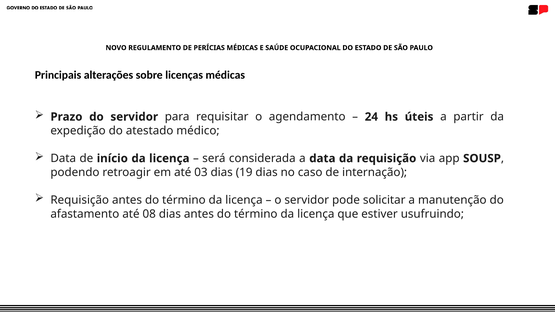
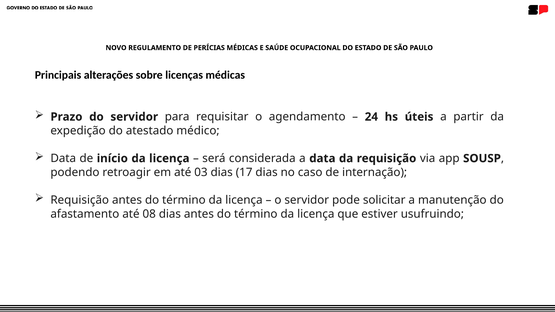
19: 19 -> 17
